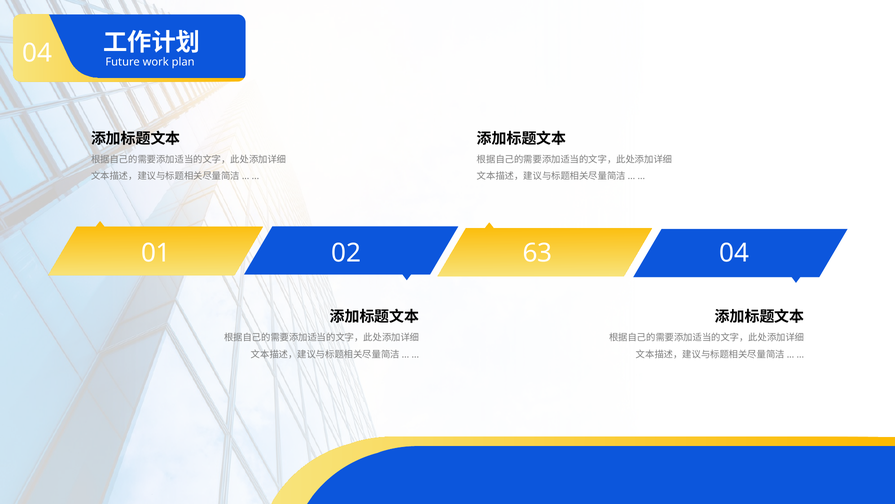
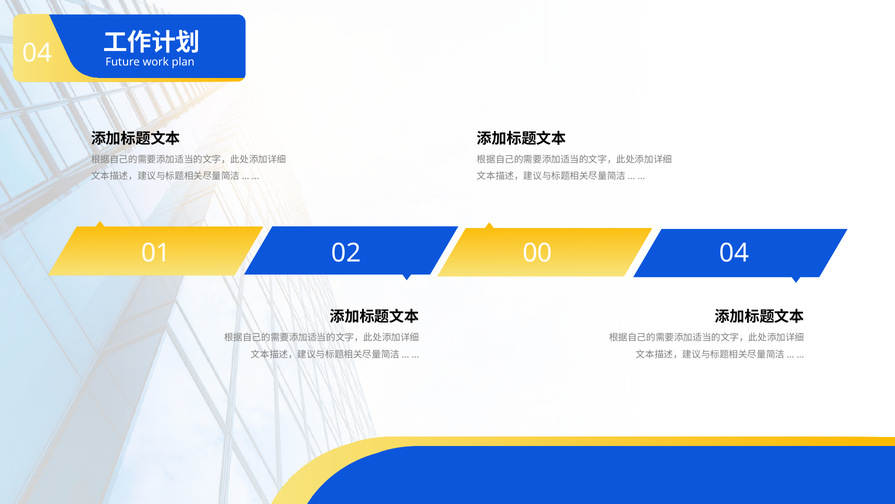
63: 63 -> 00
